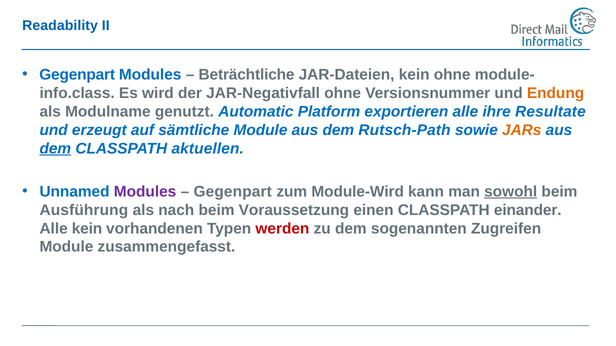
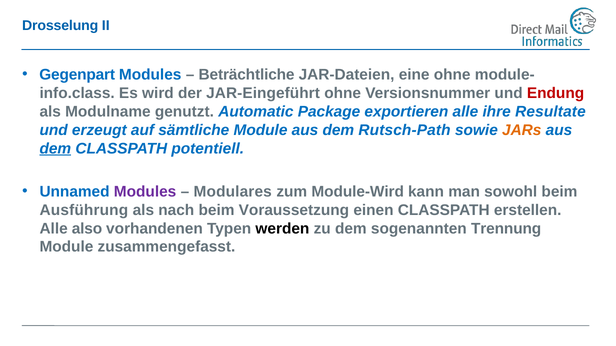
Readability: Readability -> Drosselung
JAR-Dateien kein: kein -> eine
JAR-Negativfall: JAR-Negativfall -> JAR-Eingeführt
Endung colour: orange -> red
Platform: Platform -> Package
aktuellen: aktuellen -> potentiell
Gegenpart at (233, 192): Gegenpart -> Modulares
sowohl underline: present -> none
einander: einander -> erstellen
Alle kein: kein -> also
werden colour: red -> black
Zugreifen: Zugreifen -> Trennung
